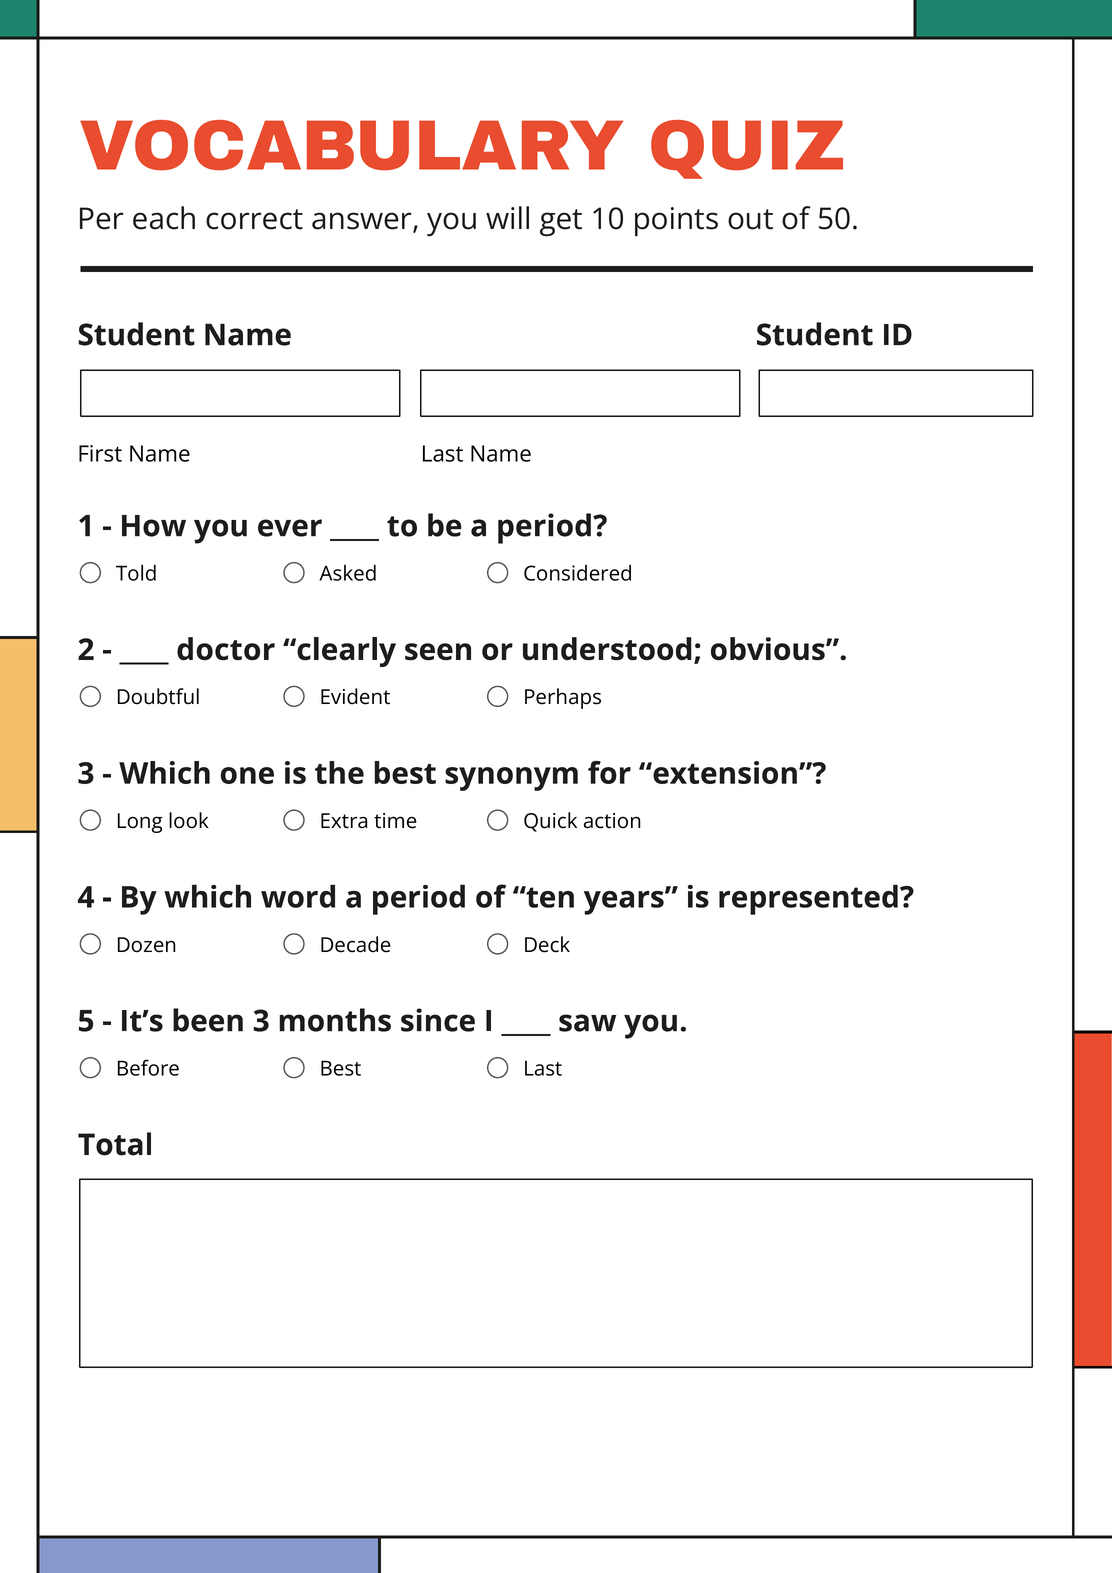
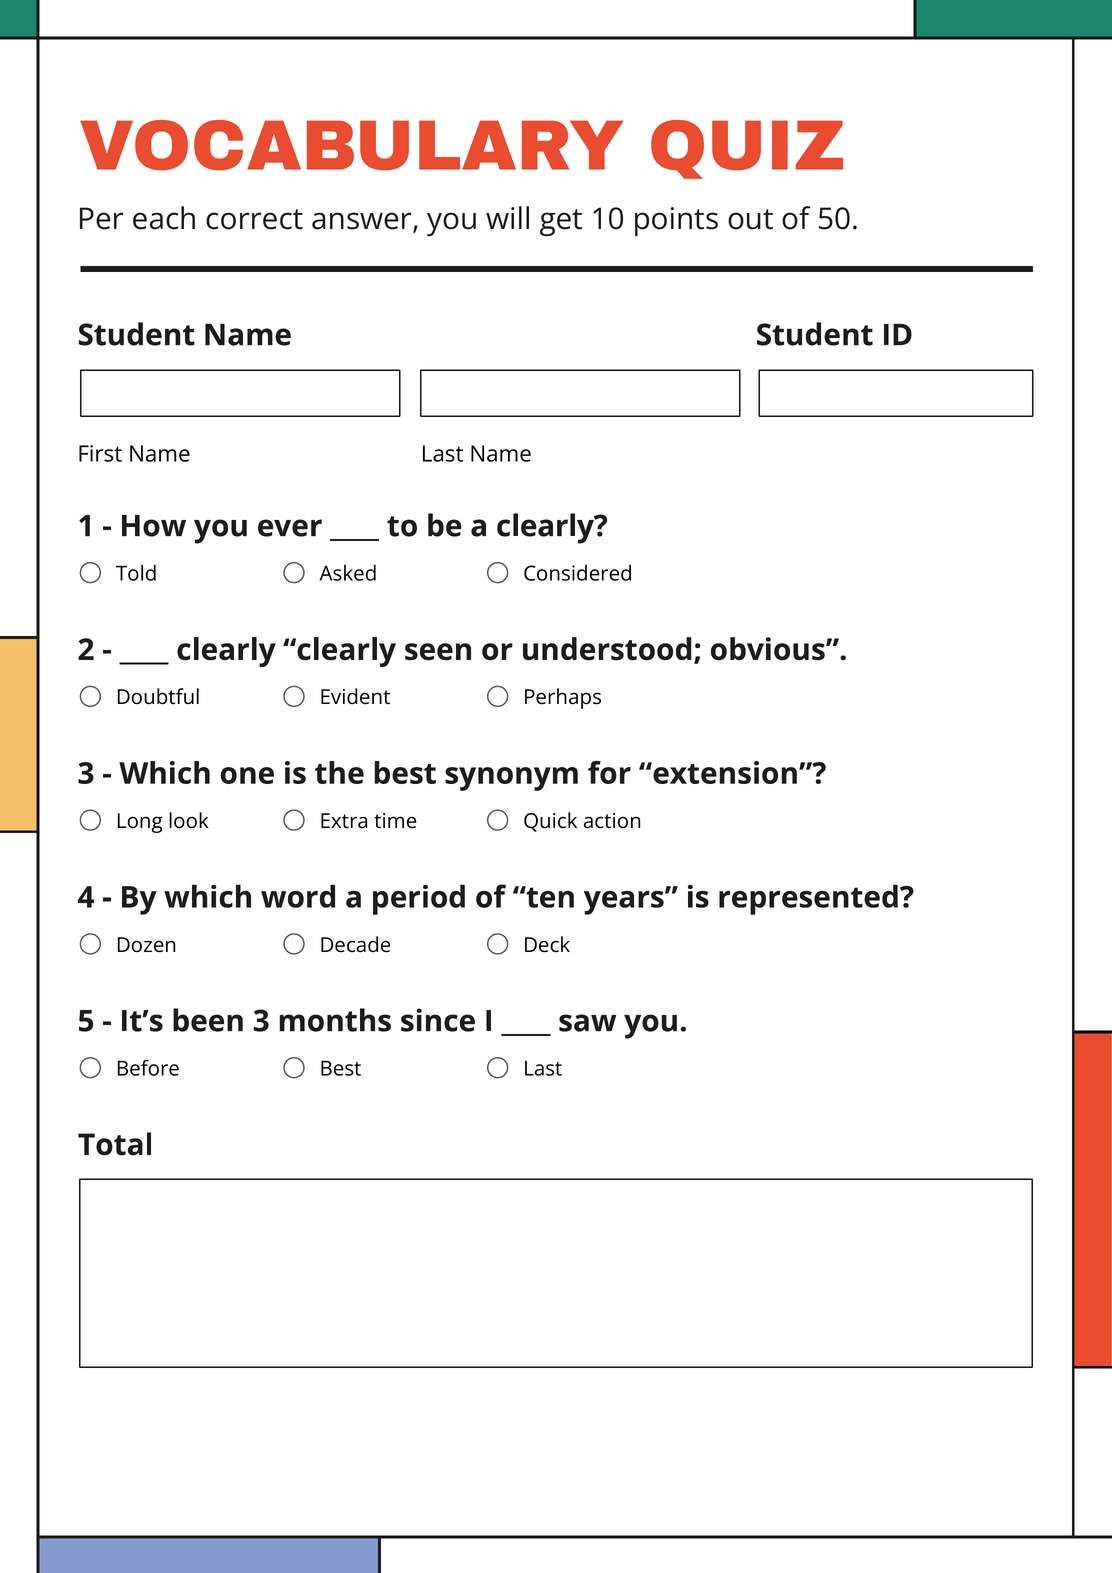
be a period: period -> clearly
doctor at (226, 650): doctor -> clearly
